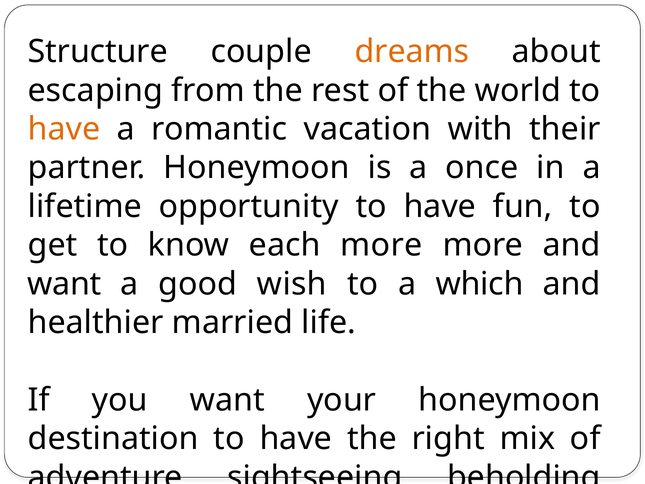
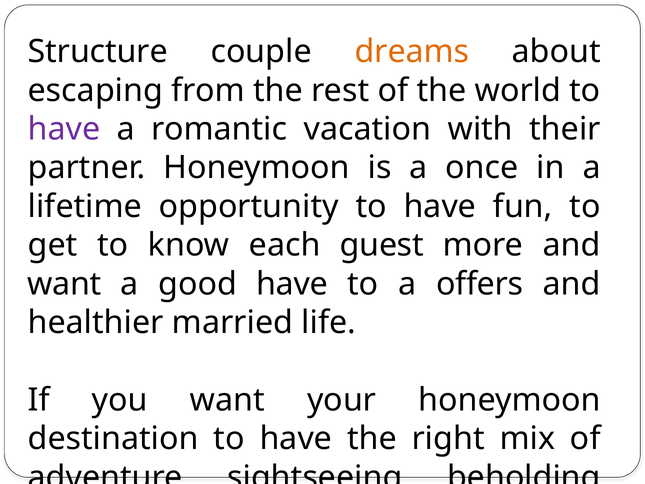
have at (64, 129) colour: orange -> purple
each more: more -> guest
good wish: wish -> have
which: which -> offers
